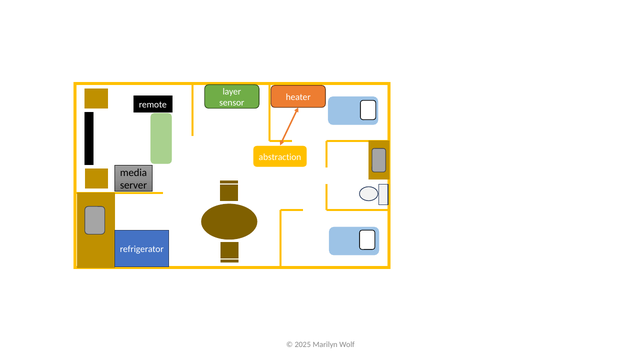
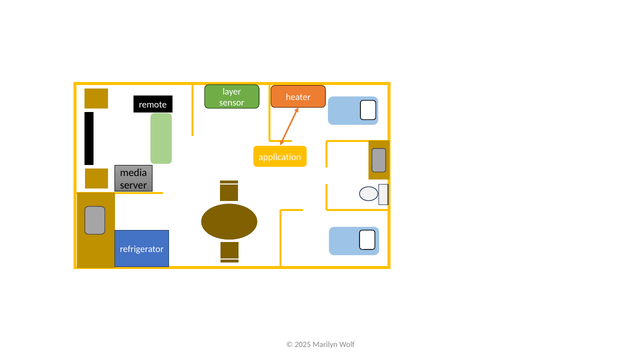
abstraction: abstraction -> application
